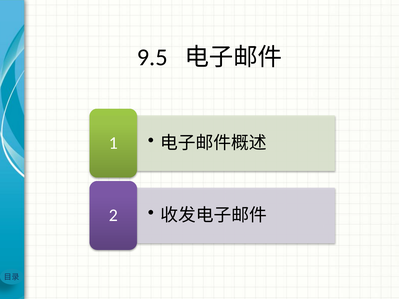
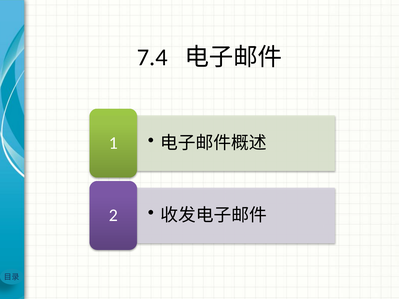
9.5: 9.5 -> 7.4
